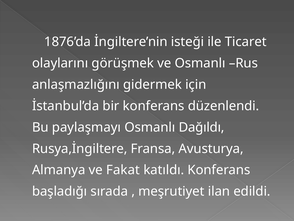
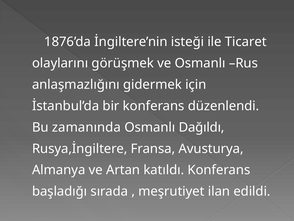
paylaşmayı: paylaşmayı -> zamanında
Fakat: Fakat -> Artan
